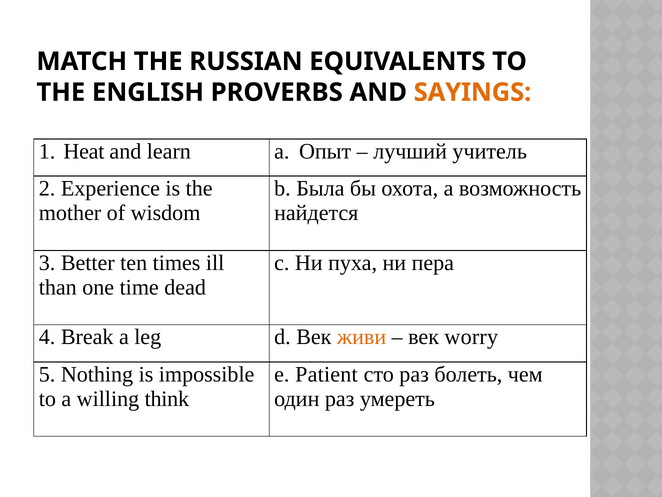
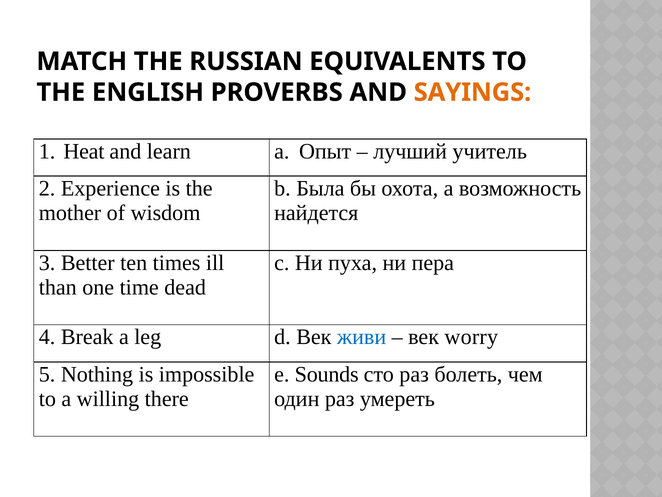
живи colour: orange -> blue
Patient: Patient -> Sounds
think: think -> there
